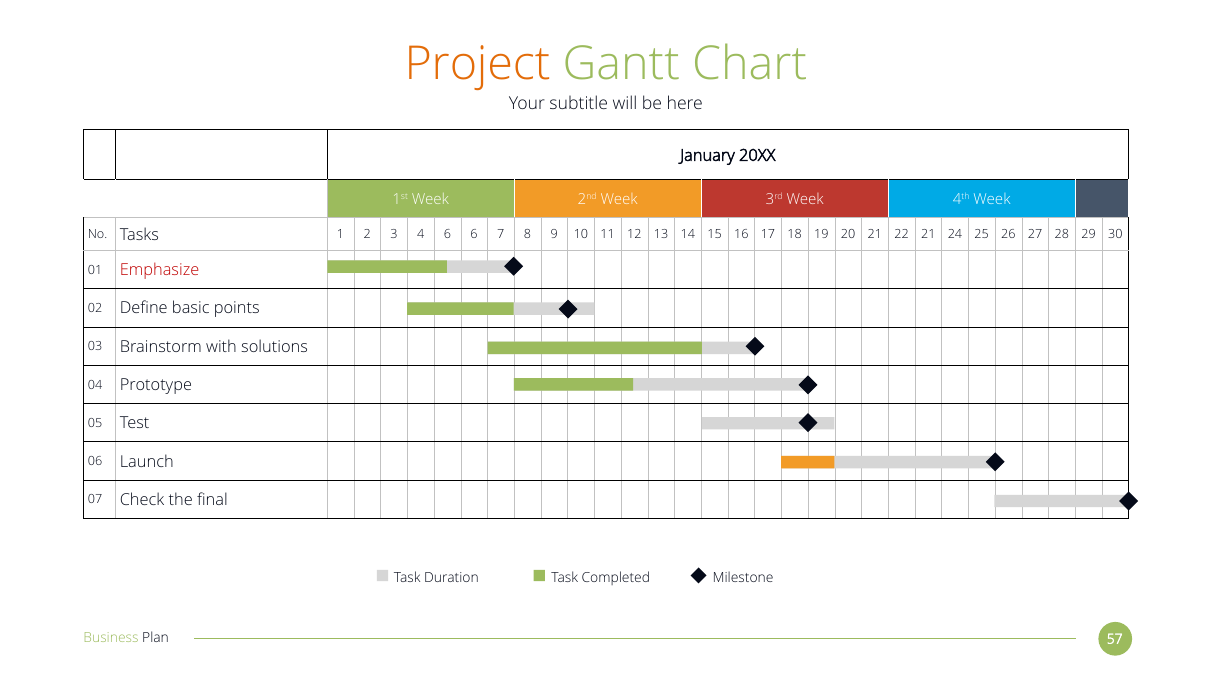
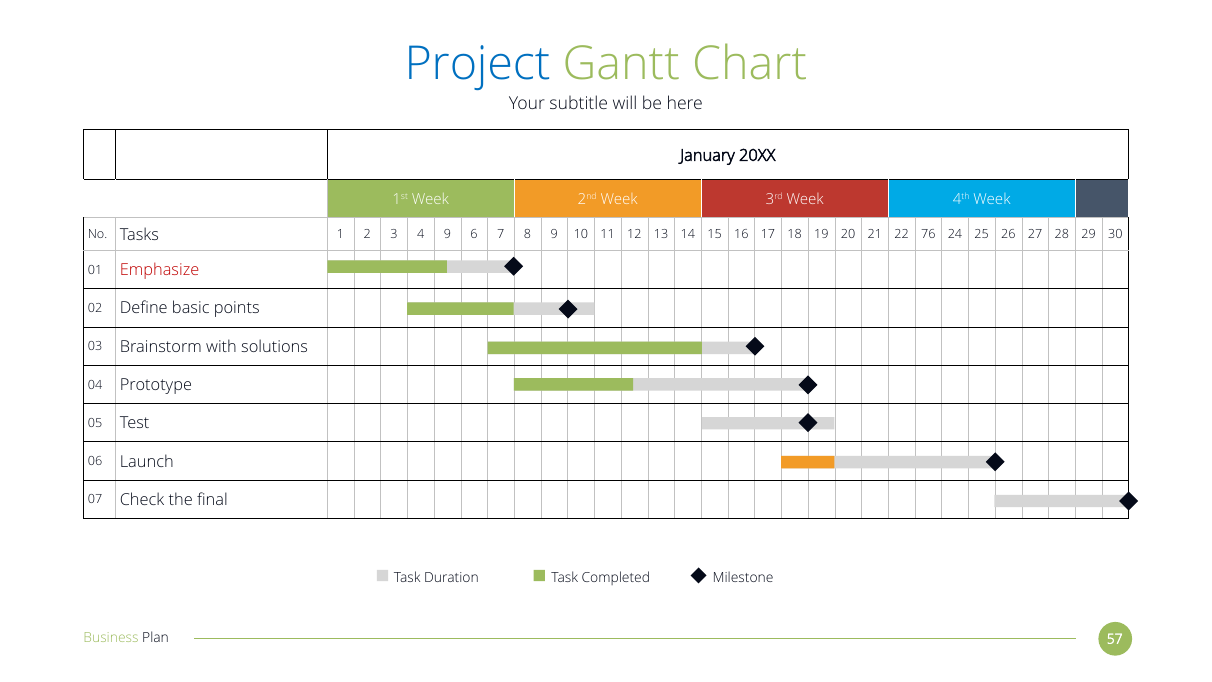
Project colour: orange -> blue
4 6: 6 -> 9
22 21: 21 -> 76
